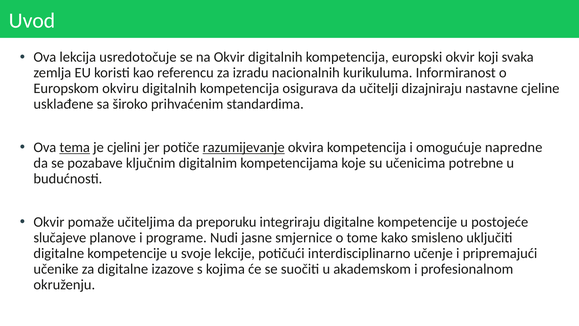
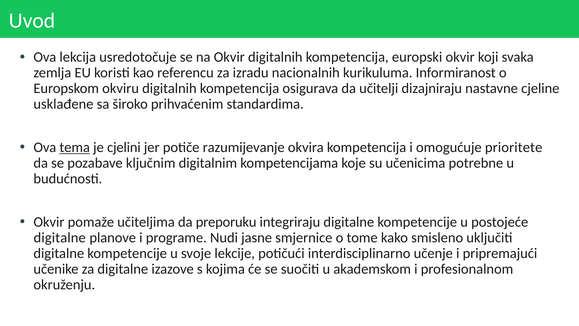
razumijevanje underline: present -> none
napredne: napredne -> prioritete
slučajeve at (60, 237): slučajeve -> digitalne
